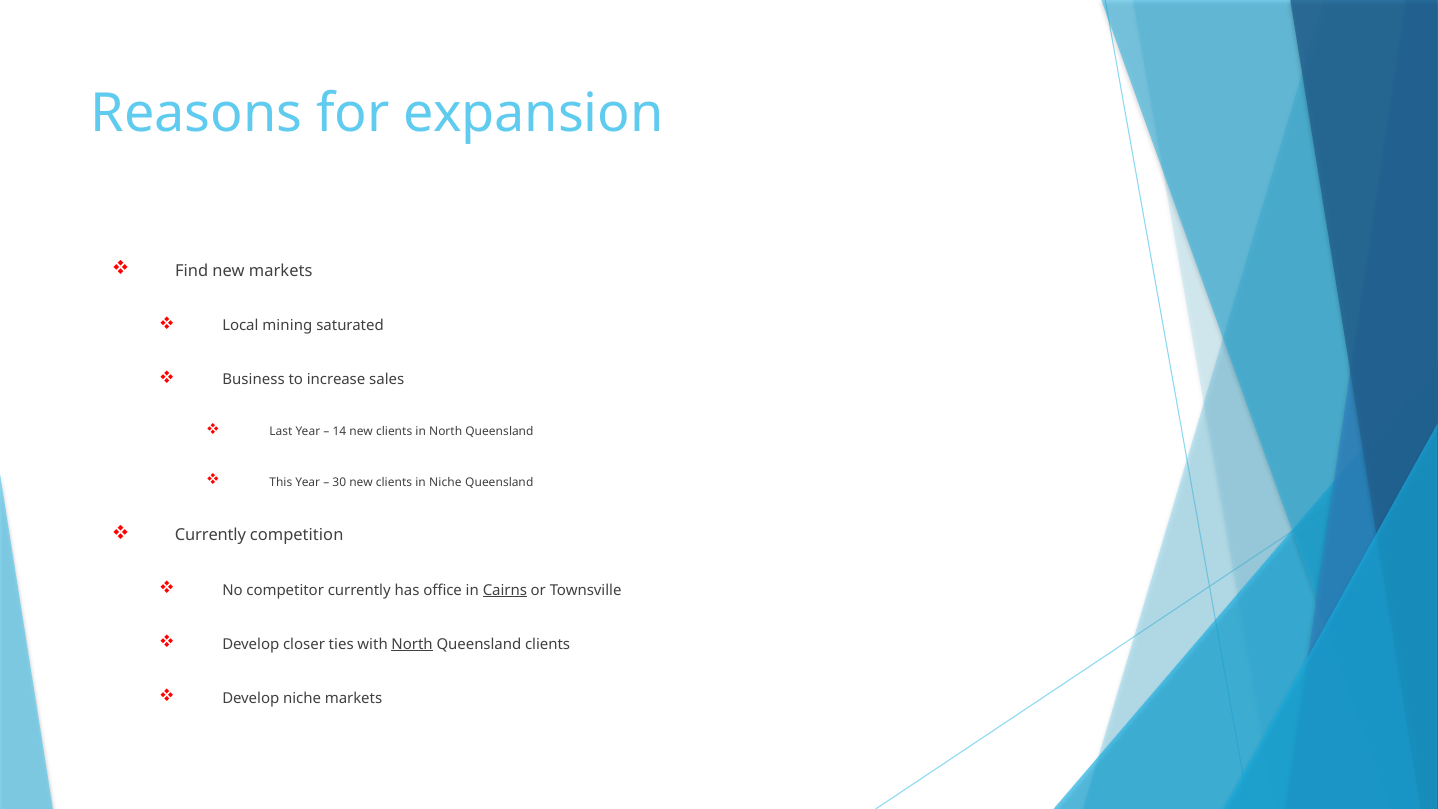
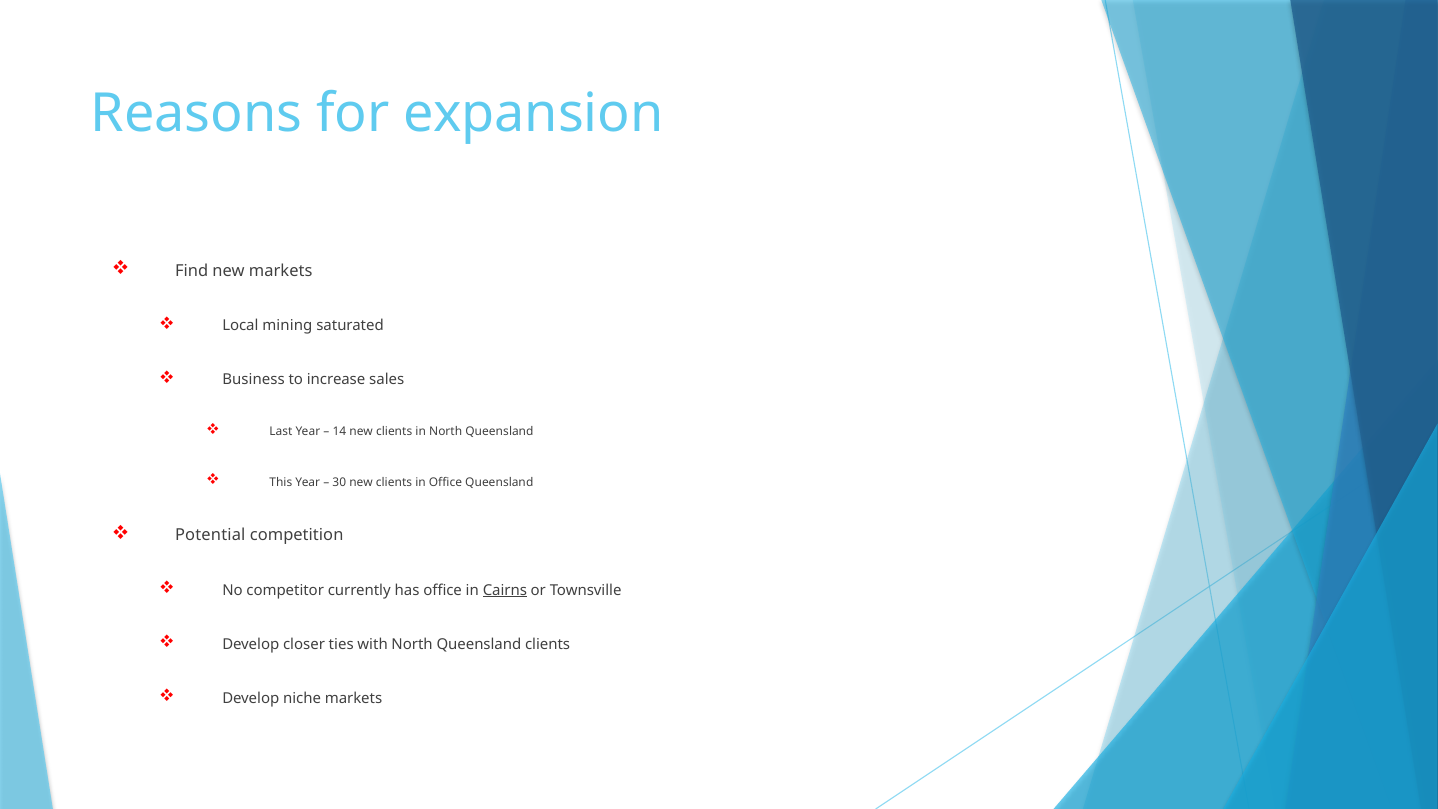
in Niche: Niche -> Office
Currently at (210, 535): Currently -> Potential
North at (412, 644) underline: present -> none
